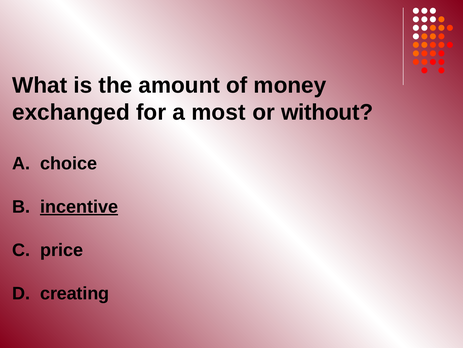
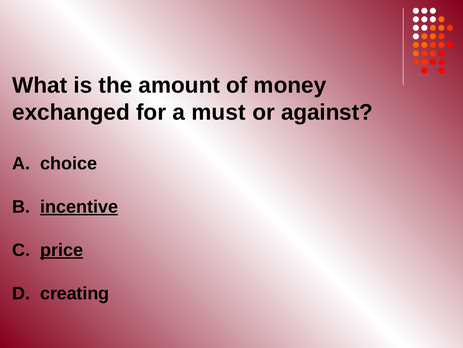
most: most -> must
without: without -> against
price underline: none -> present
